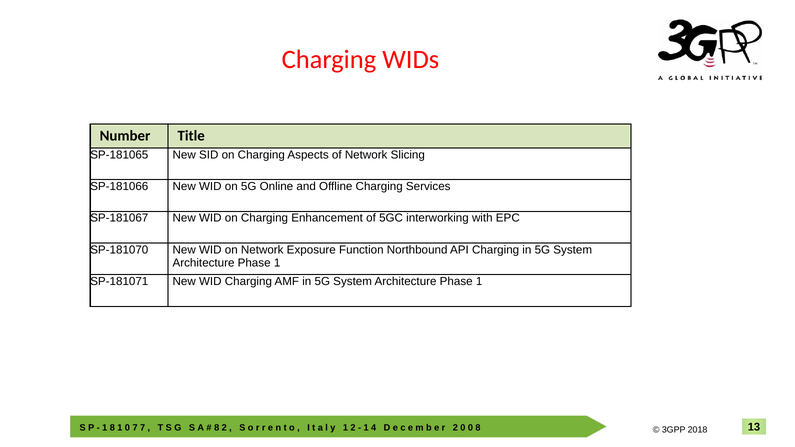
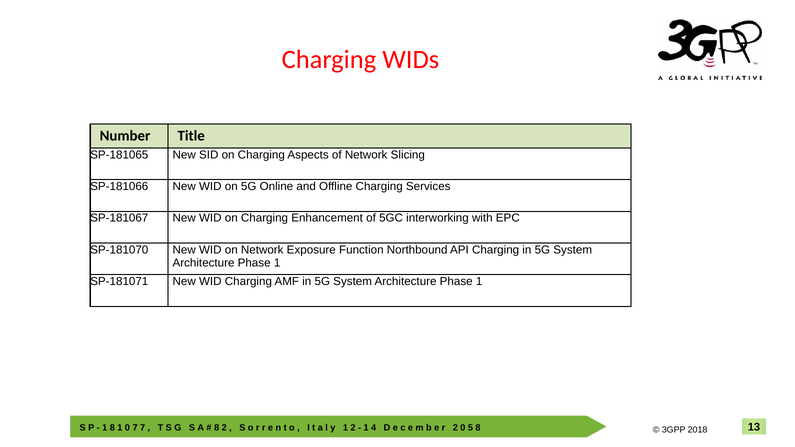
0 at (470, 428): 0 -> 5
